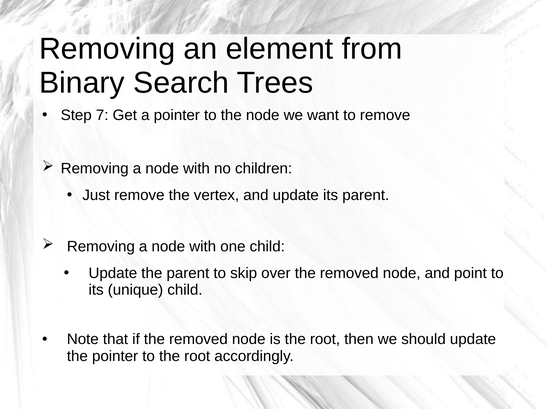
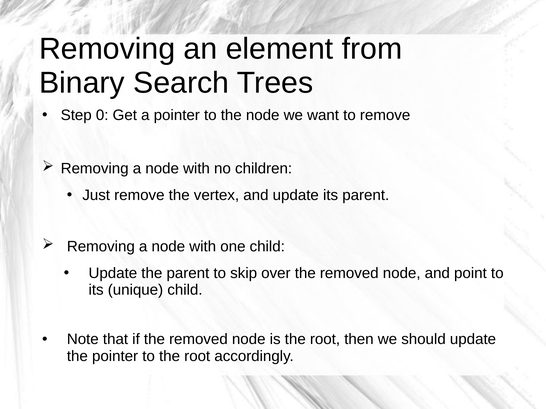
7: 7 -> 0
